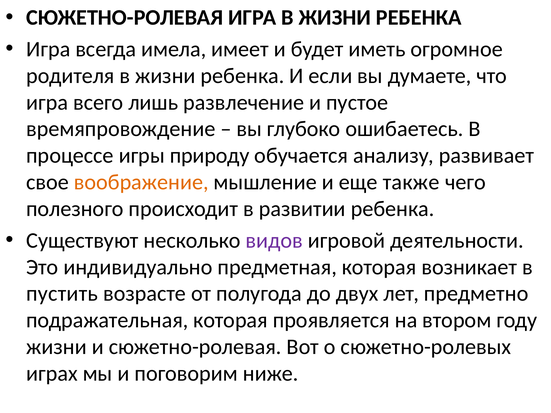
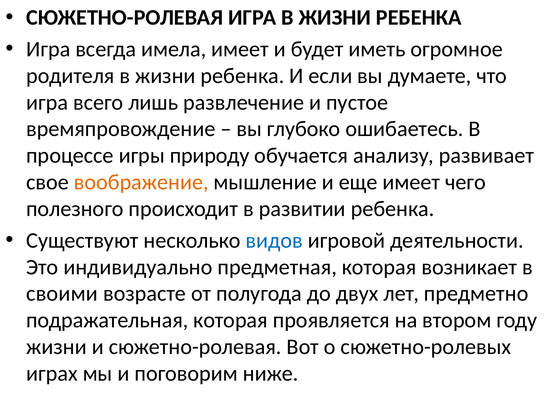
еще также: также -> имеет
видов colour: purple -> blue
пустить: пустить -> своими
